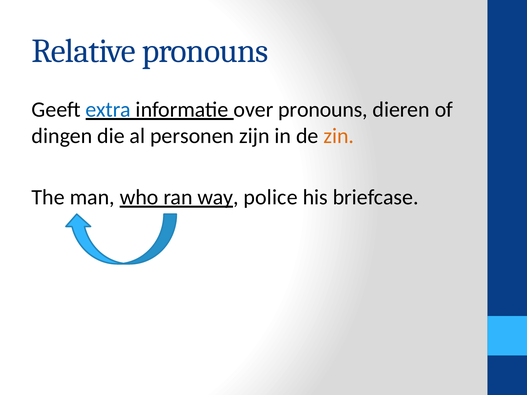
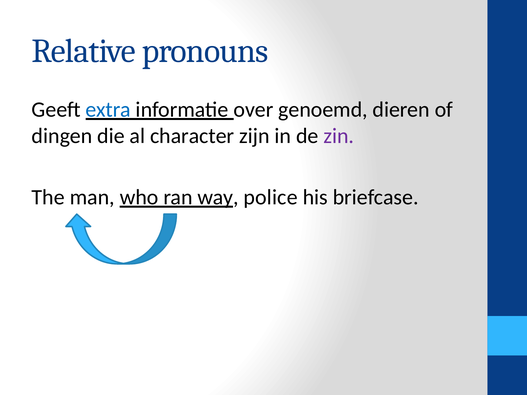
over pronouns: pronouns -> genoemd
personen: personen -> character
zin colour: orange -> purple
